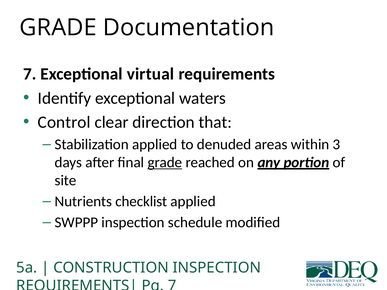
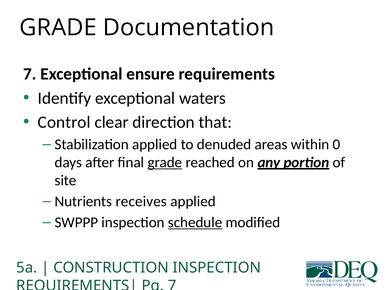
virtual: virtual -> ensure
3: 3 -> 0
checklist: checklist -> receives
schedule underline: none -> present
